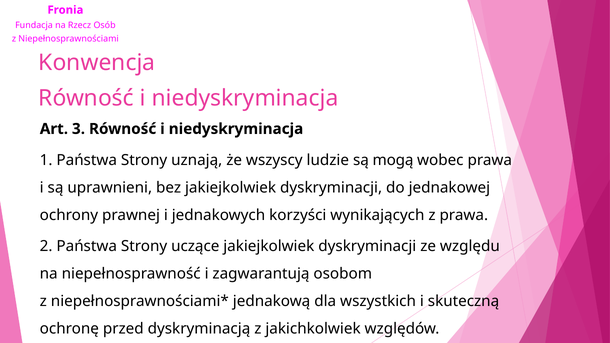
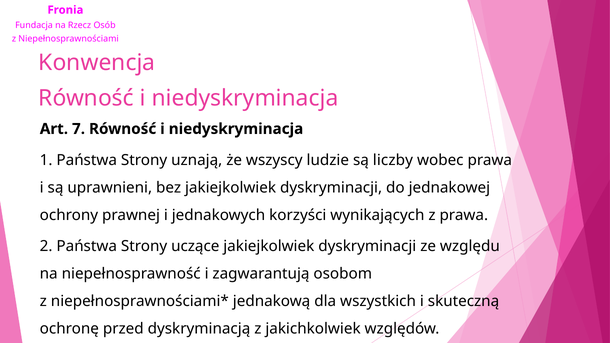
3: 3 -> 7
mogą: mogą -> liczby
